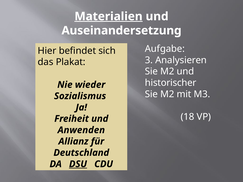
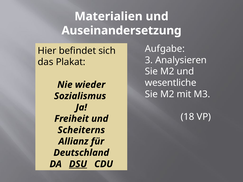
Materialien underline: present -> none
historischer: historischer -> wesentliche
Anwenden: Anwenden -> Scheiterns
